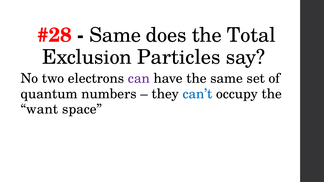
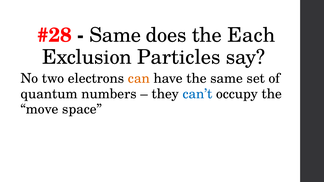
Total: Total -> Each
can colour: purple -> orange
want: want -> move
